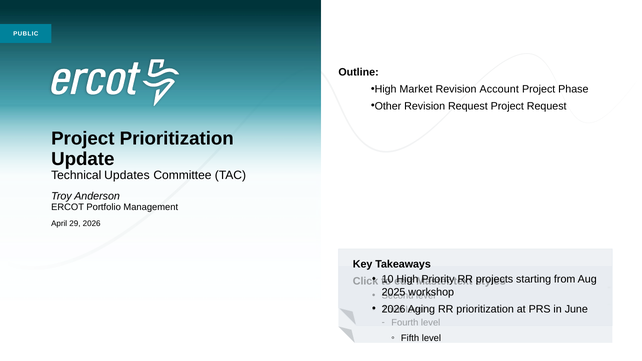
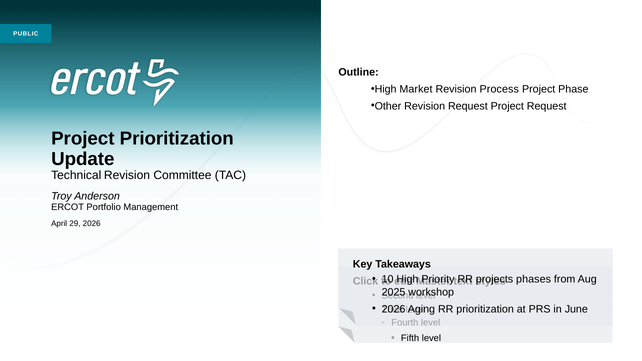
Account: Account -> Process
Technical Updates: Updates -> Revision
starting: starting -> phases
